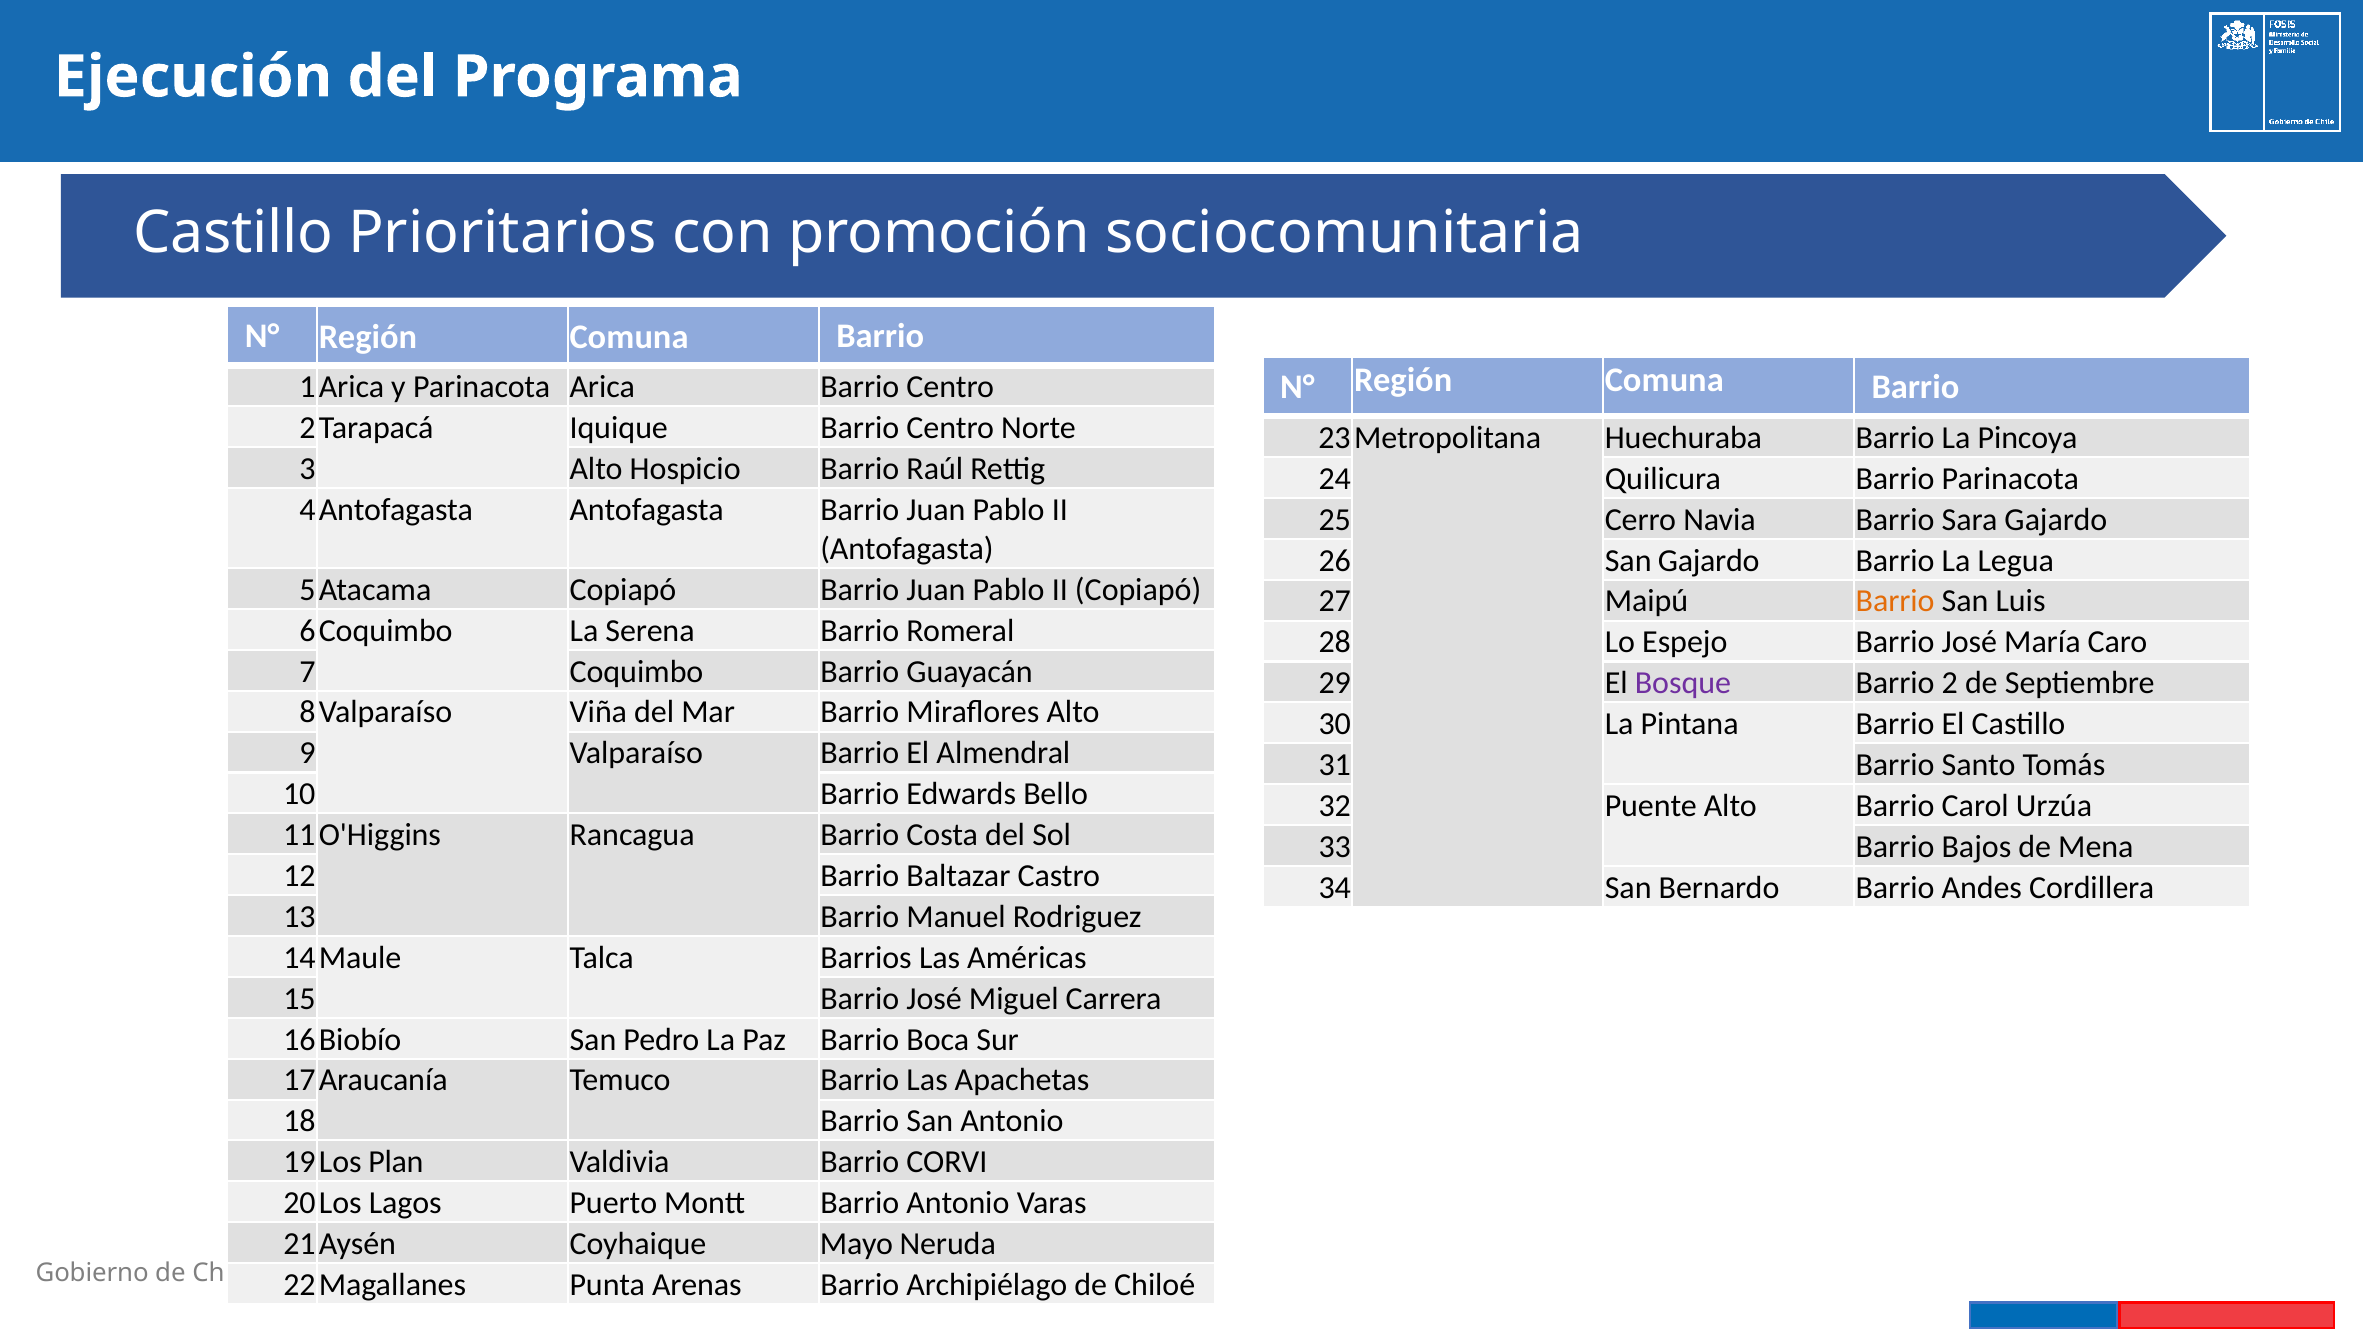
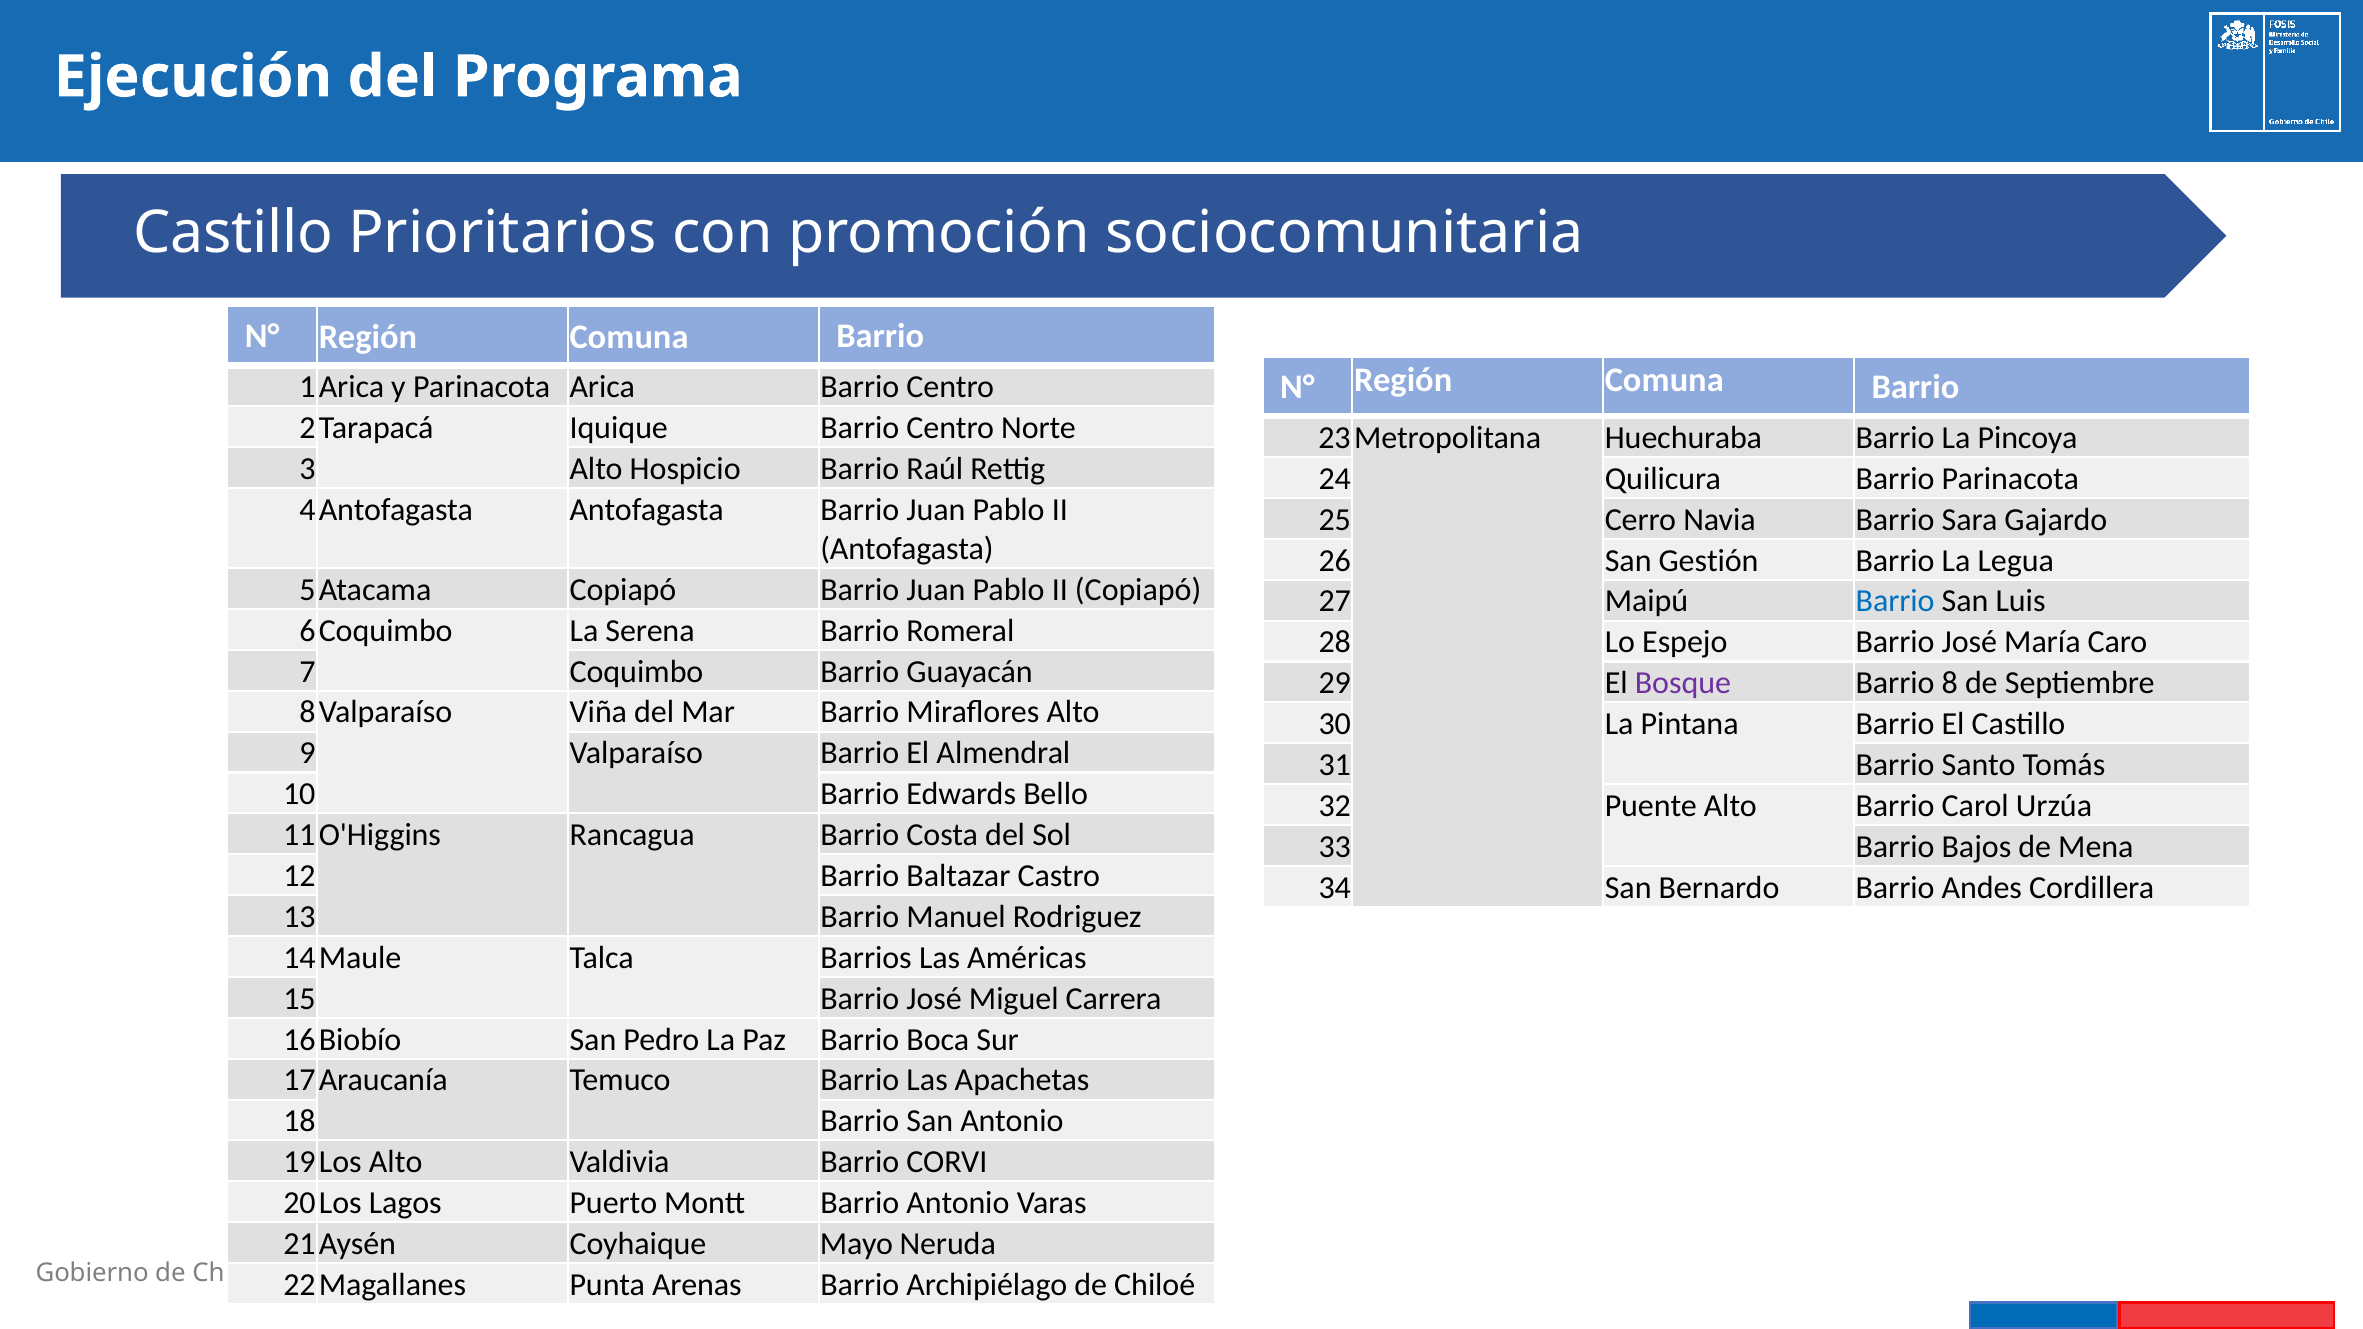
San Gajardo: Gajardo -> Gestión
Barrio at (1895, 601) colour: orange -> blue
2: 2 -> 8
Plan at (396, 1162): Plan -> Alto
